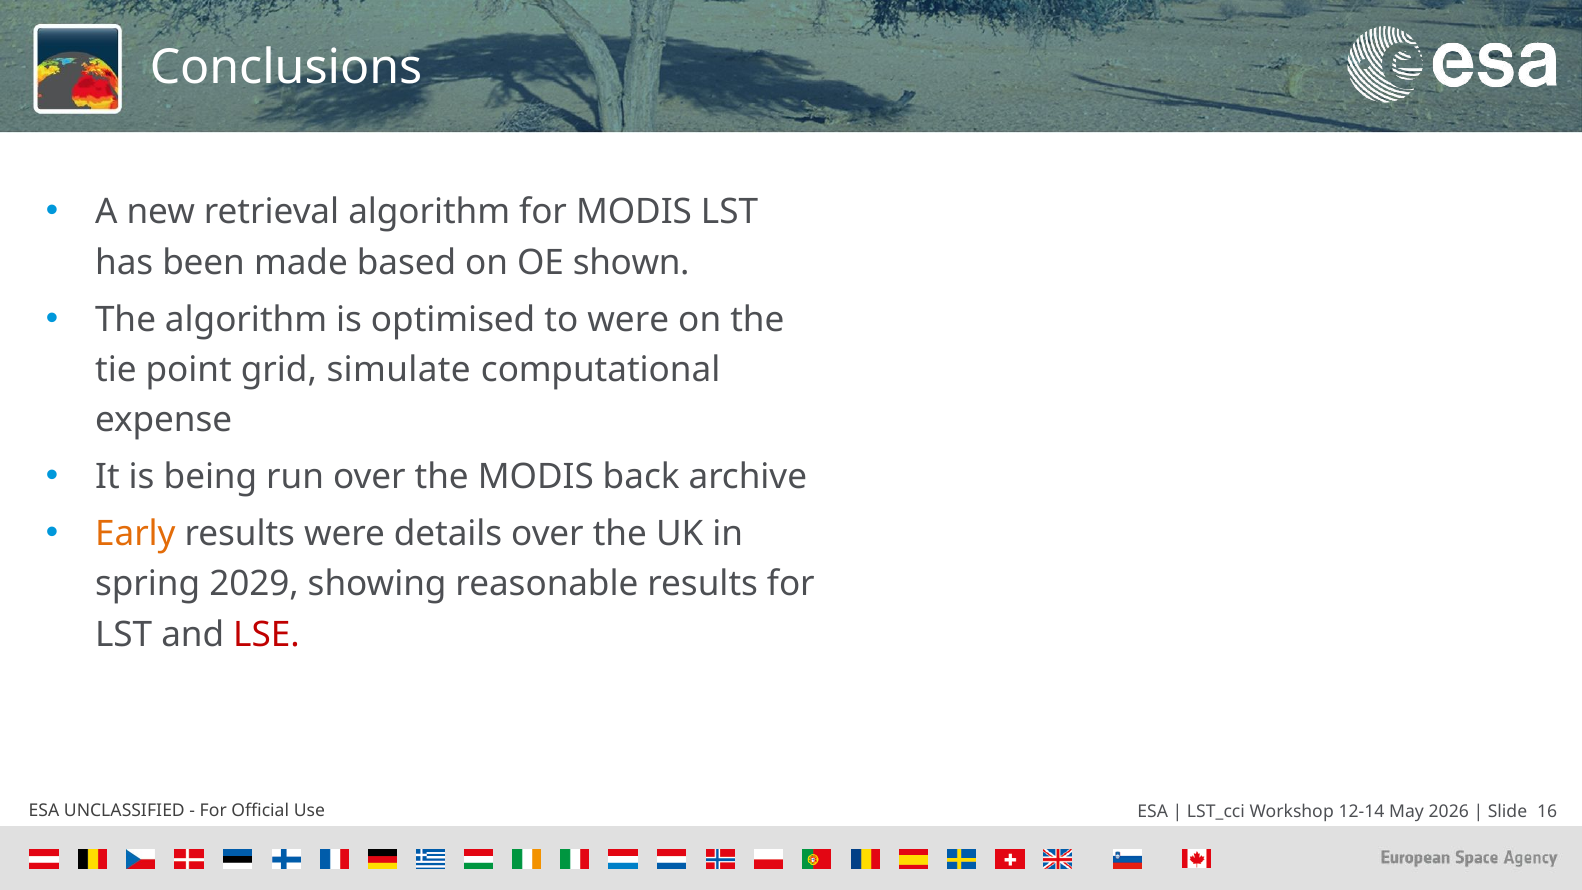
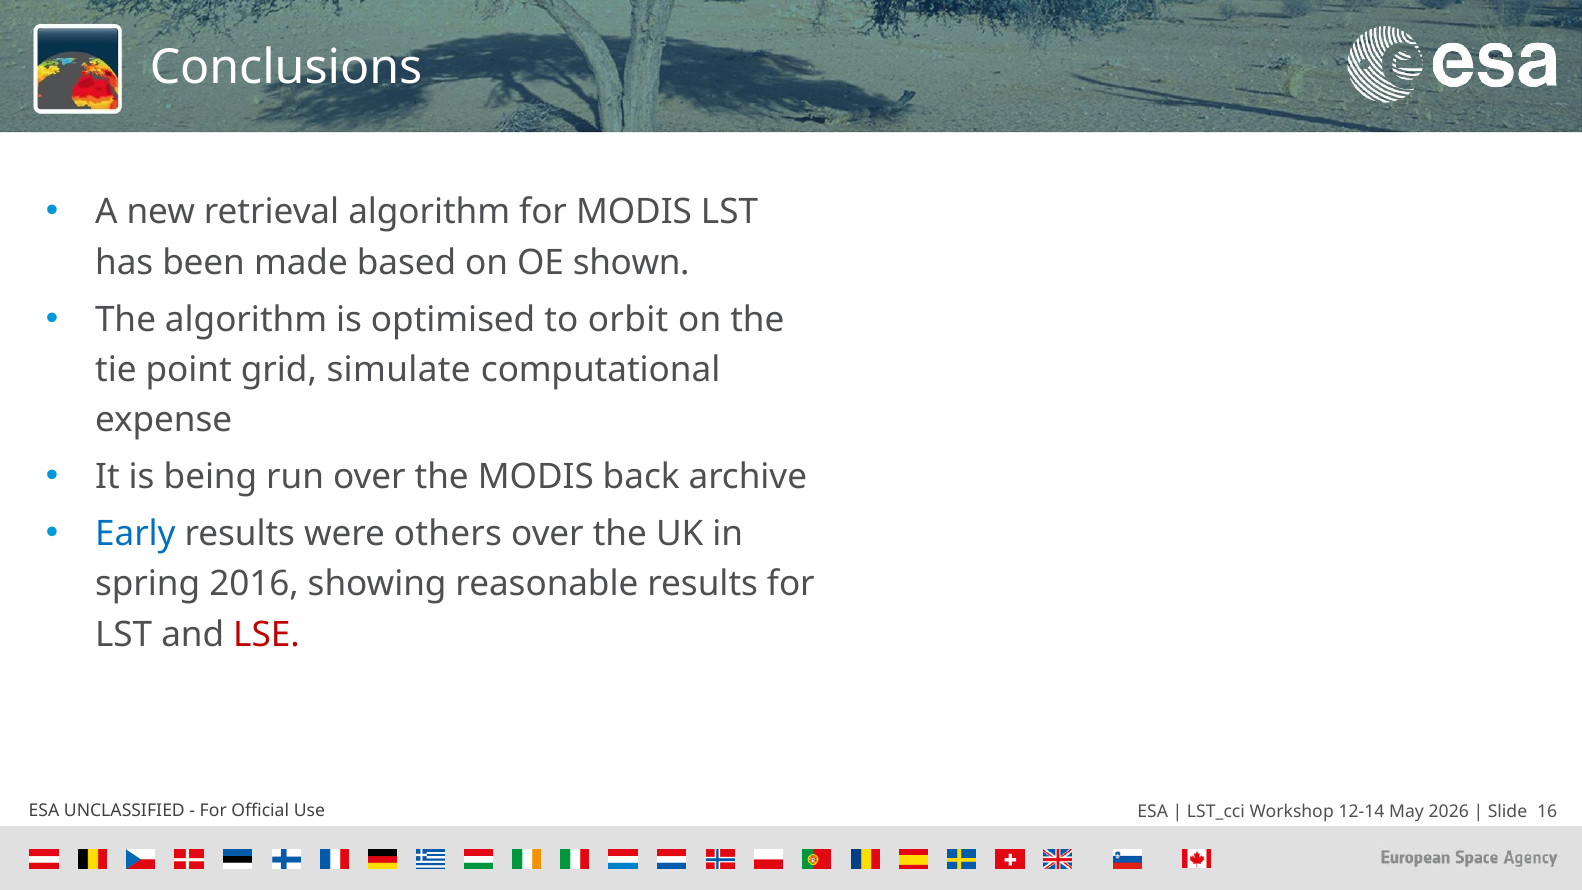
to were: were -> orbit
Early colour: orange -> blue
details: details -> others
2029: 2029 -> 2016
